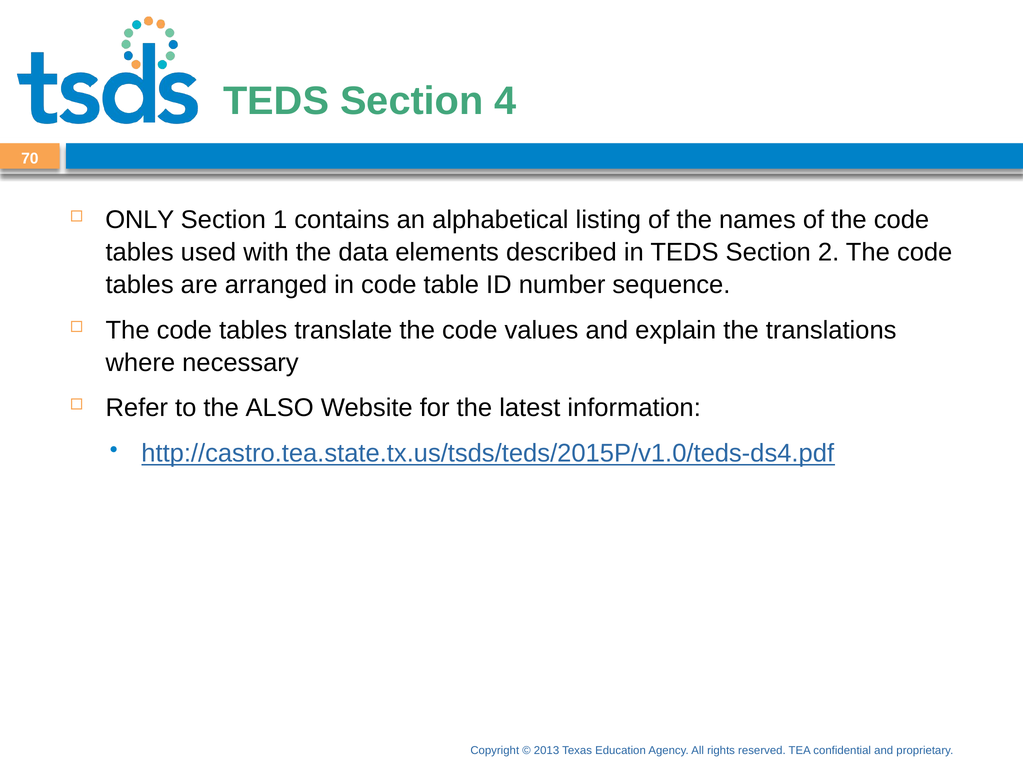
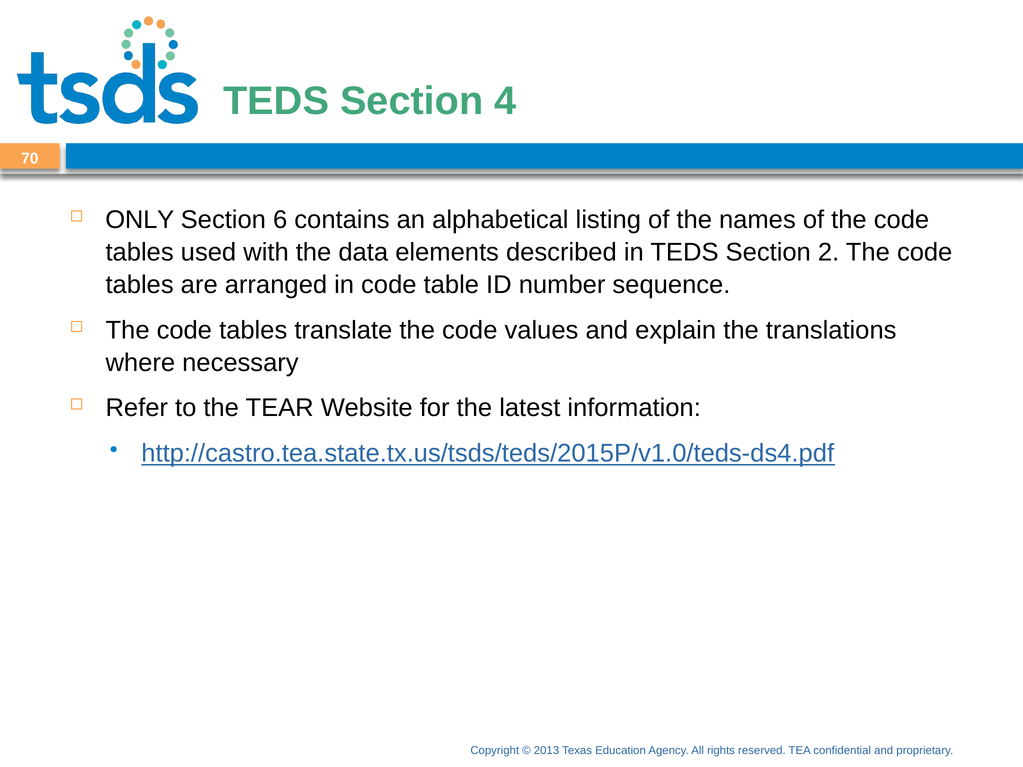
1: 1 -> 6
ALSO: ALSO -> TEAR
